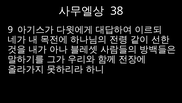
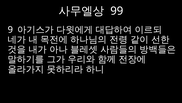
38: 38 -> 99
